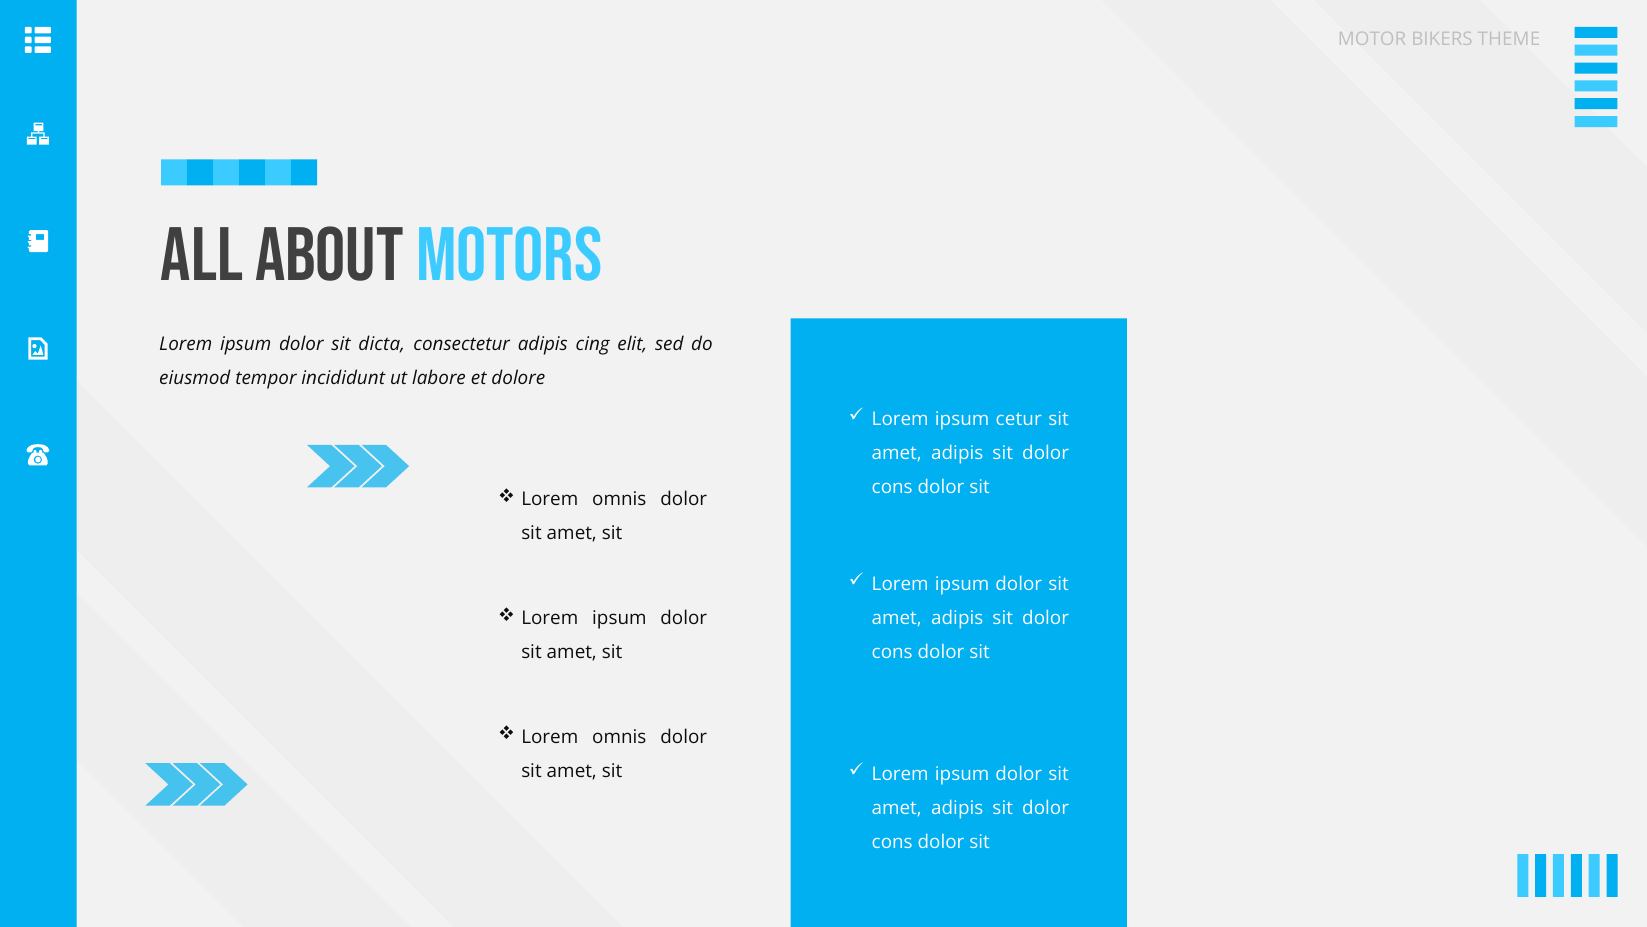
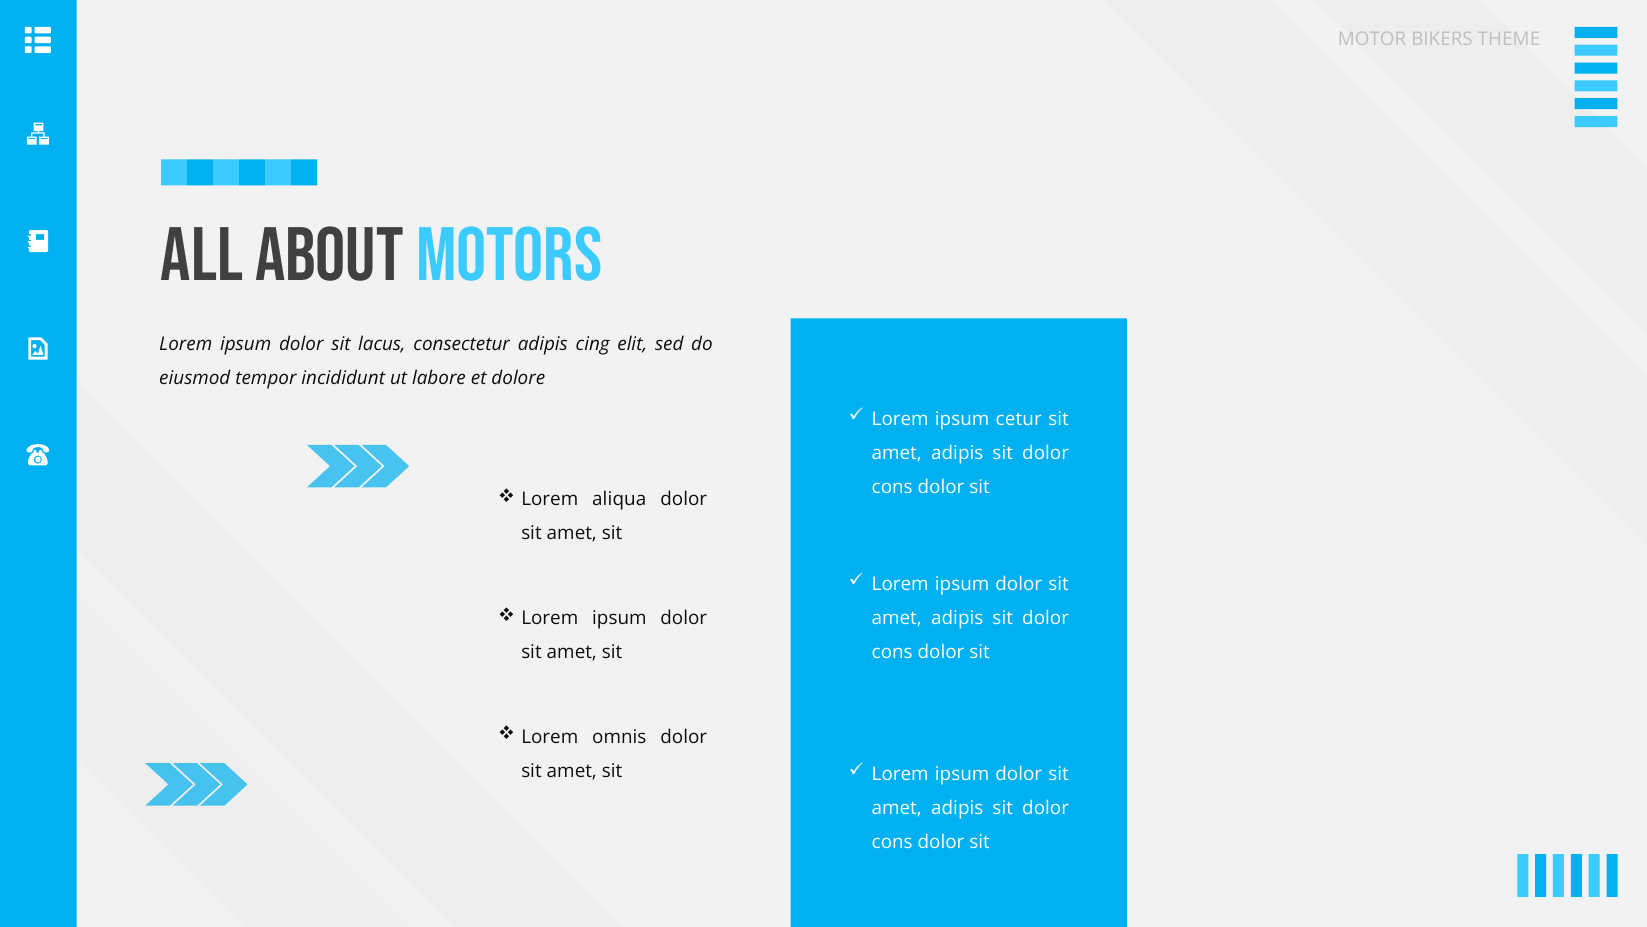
dicta: dicta -> lacus
omnis at (619, 499): omnis -> aliqua
